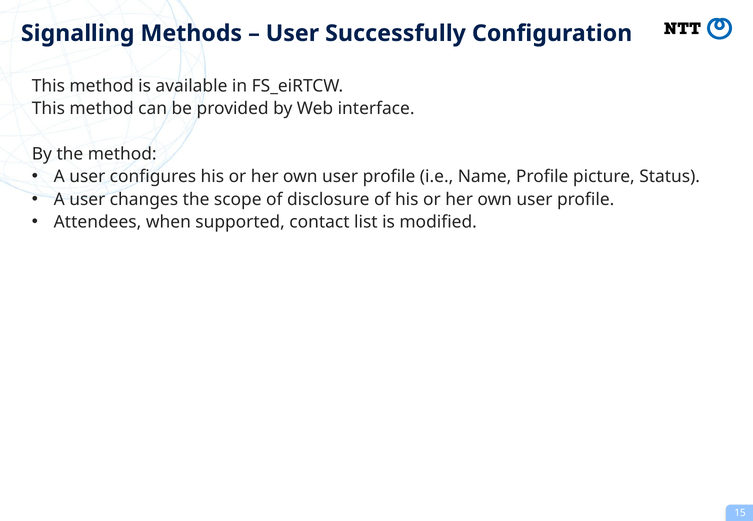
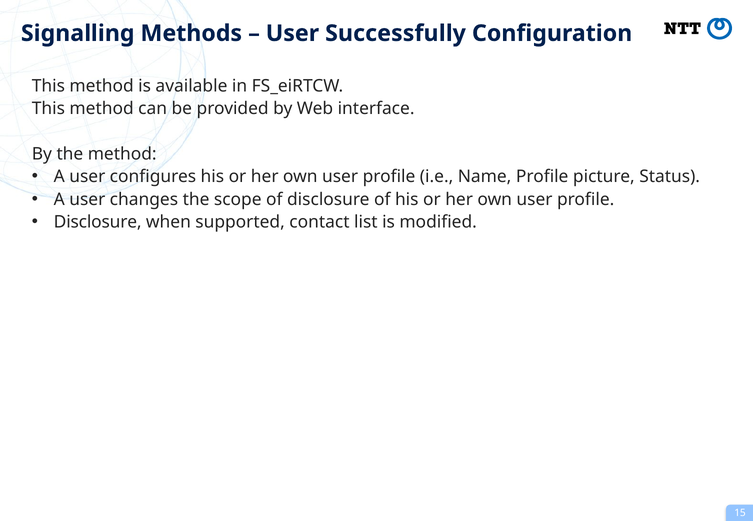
Attendees at (98, 222): Attendees -> Disclosure
